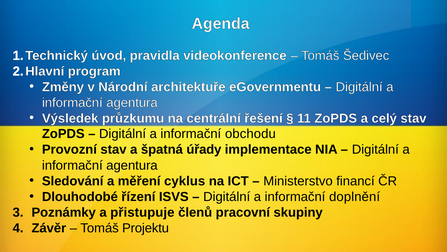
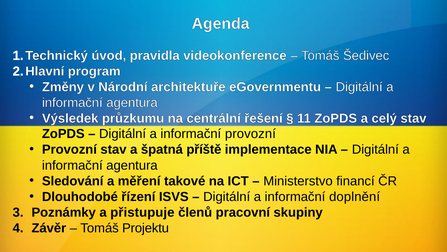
informační obchodu: obchodu -> provozní
úřady: úřady -> příště
cyklus: cyklus -> takové
